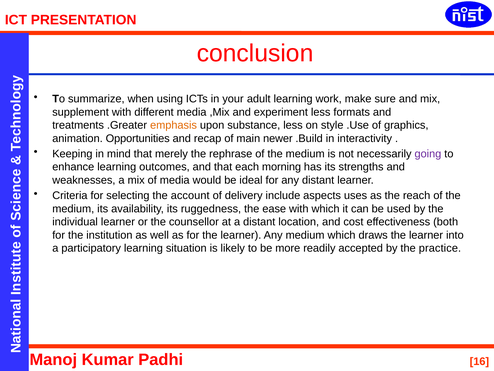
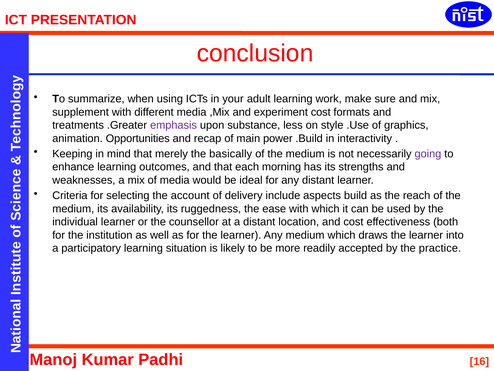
experiment less: less -> cost
emphasis colour: orange -> purple
newer: newer -> power
rephrase: rephrase -> basically
uses: uses -> build
